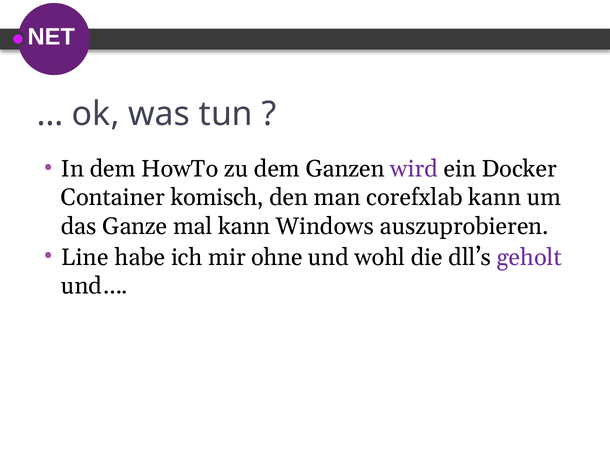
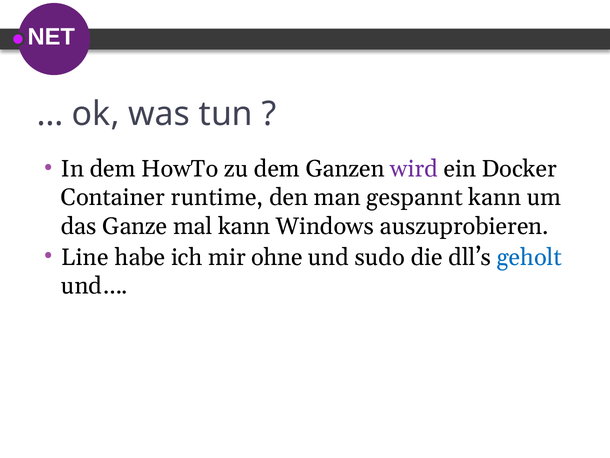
komisch: komisch -> runtime
corefxlab: corefxlab -> gespannt
wohl: wohl -> sudo
geholt colour: purple -> blue
